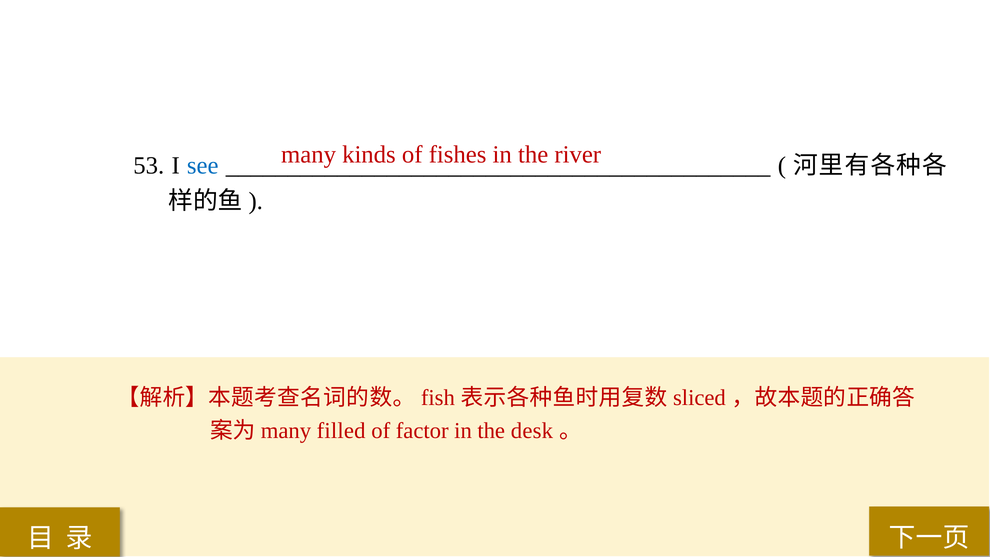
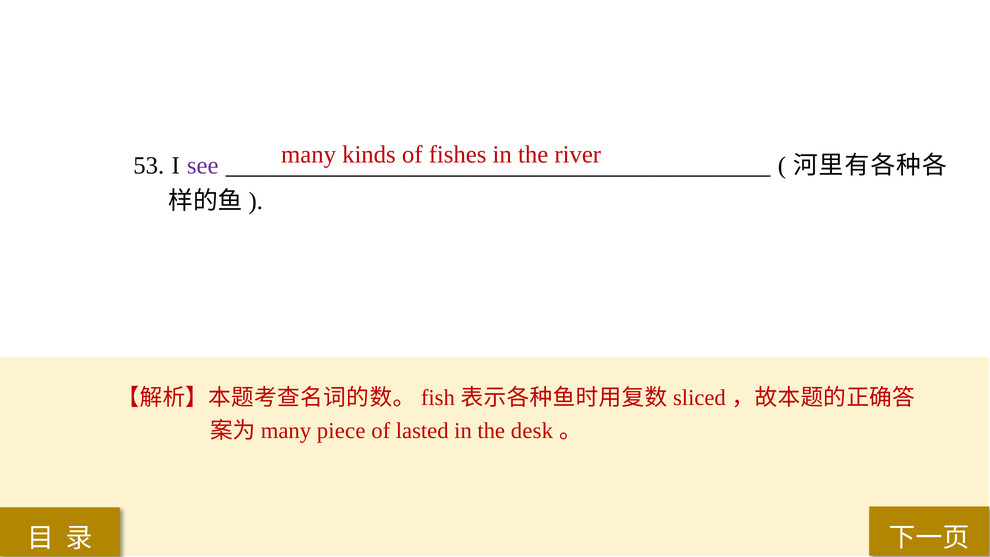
see colour: blue -> purple
filled: filled -> piece
factor: factor -> lasted
